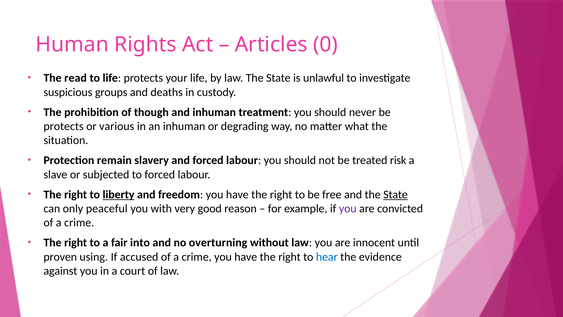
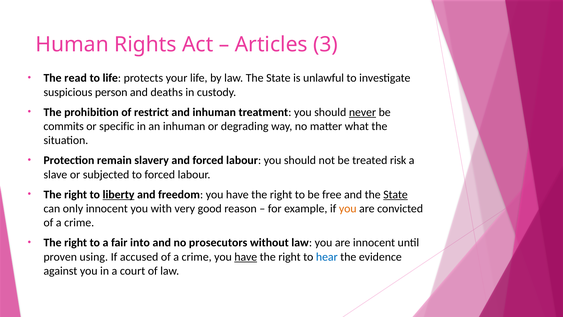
0: 0 -> 3
groups: groups -> person
though: though -> restrict
never underline: none -> present
protects at (64, 126): protects -> commits
various: various -> specific
only peaceful: peaceful -> innocent
you at (348, 208) colour: purple -> orange
overturning: overturning -> prosecutors
have at (246, 257) underline: none -> present
